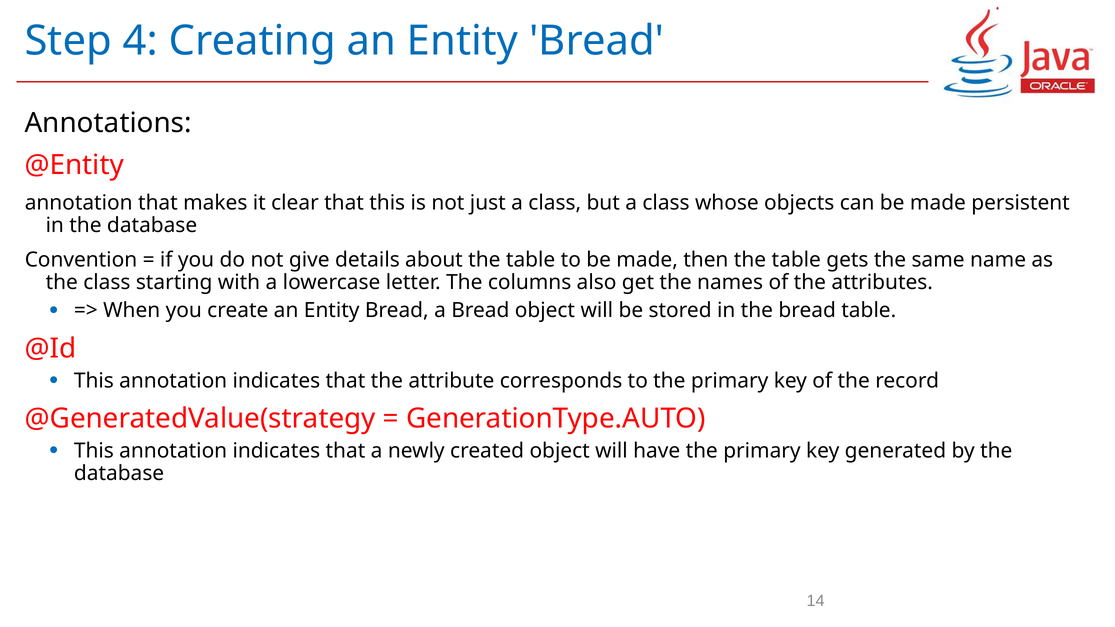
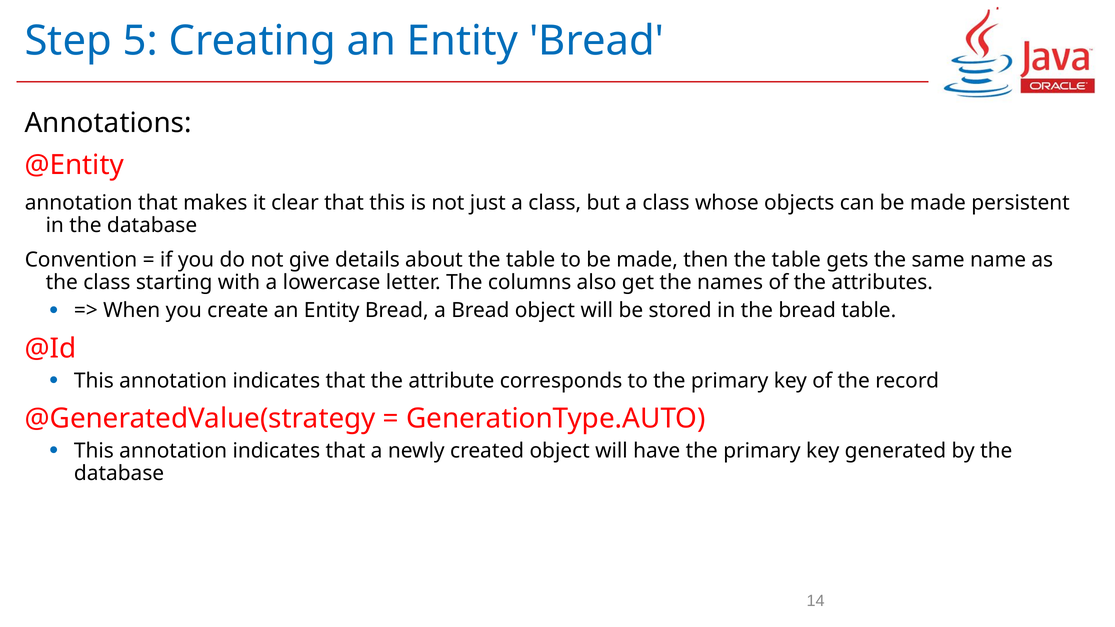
4: 4 -> 5
